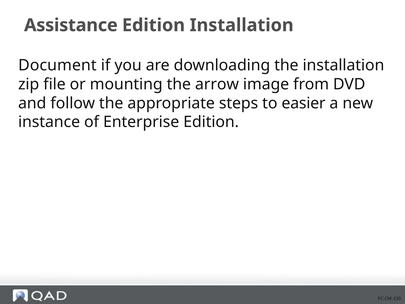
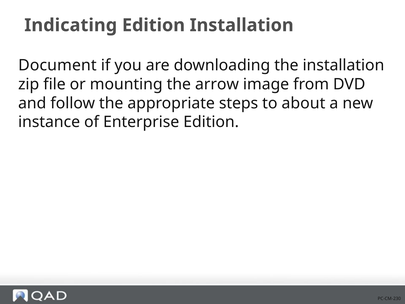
Assistance: Assistance -> Indicating
easier: easier -> about
